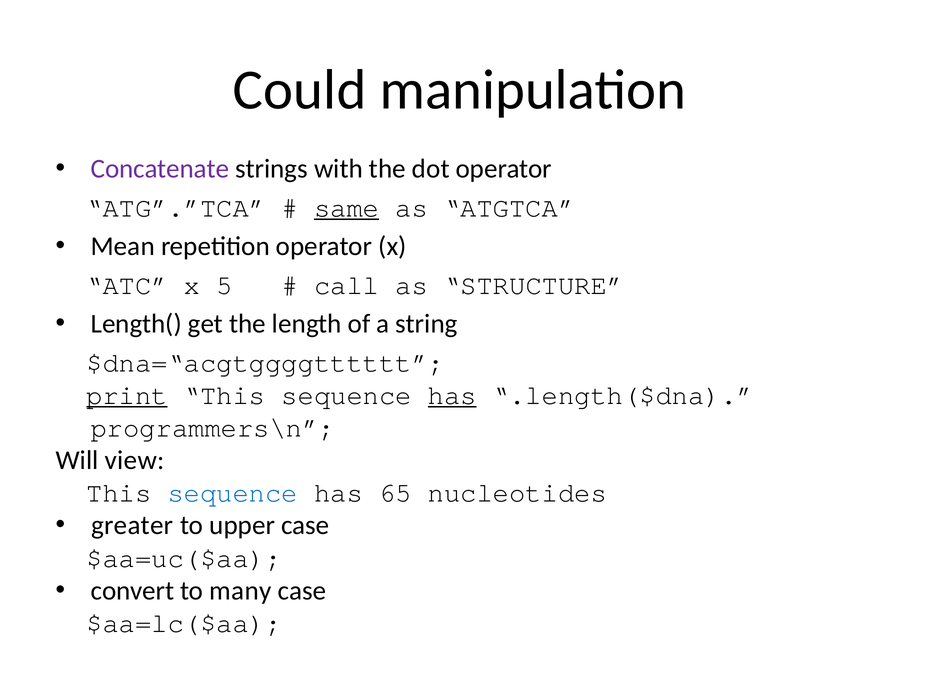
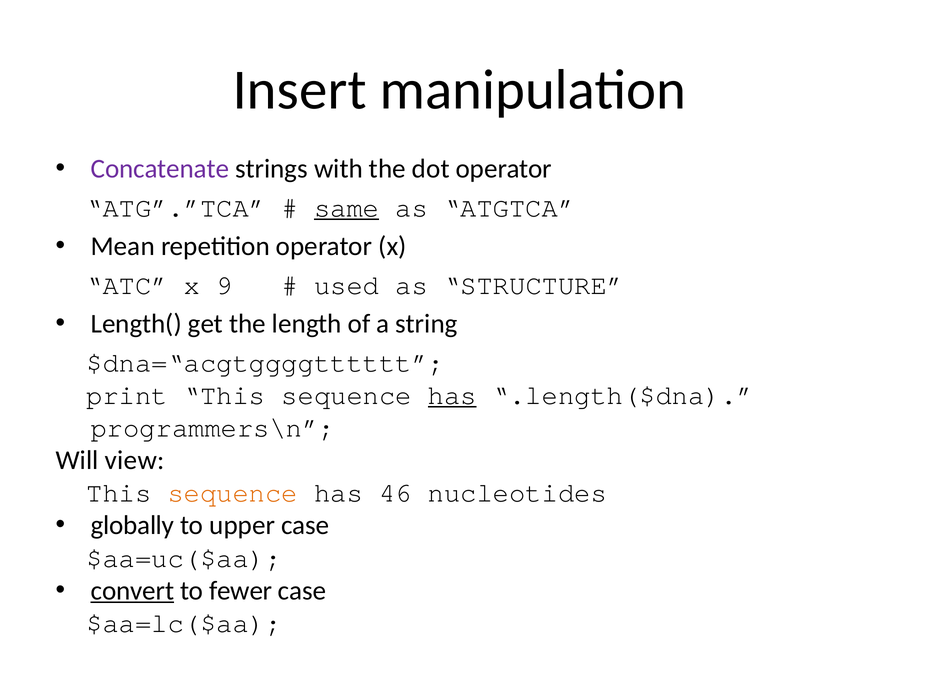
Could: Could -> Insert
5: 5 -> 9
call: call -> used
print underline: present -> none
sequence at (233, 493) colour: blue -> orange
65: 65 -> 46
greater: greater -> globally
convert underline: none -> present
many: many -> fewer
